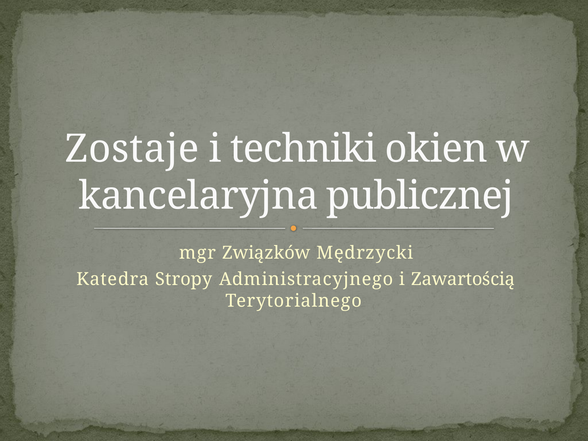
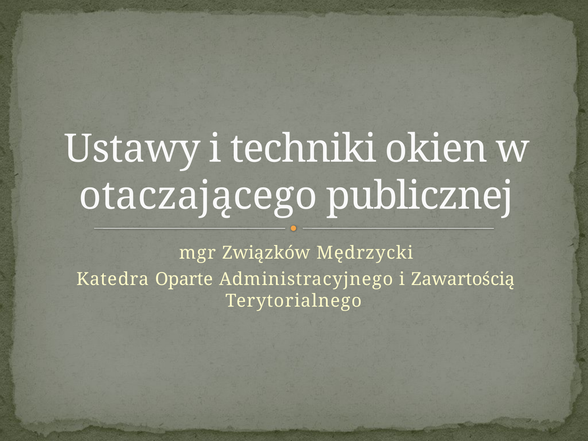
Zostaje: Zostaje -> Ustawy
kancelaryjna: kancelaryjna -> otaczającego
Stropy: Stropy -> Oparte
